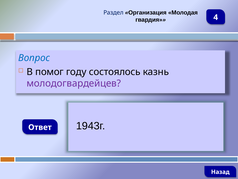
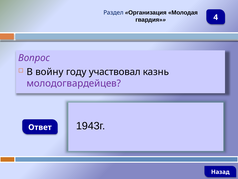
Вопрос colour: blue -> purple
помог: помог -> войну
состоялось: состоялось -> участвовал
